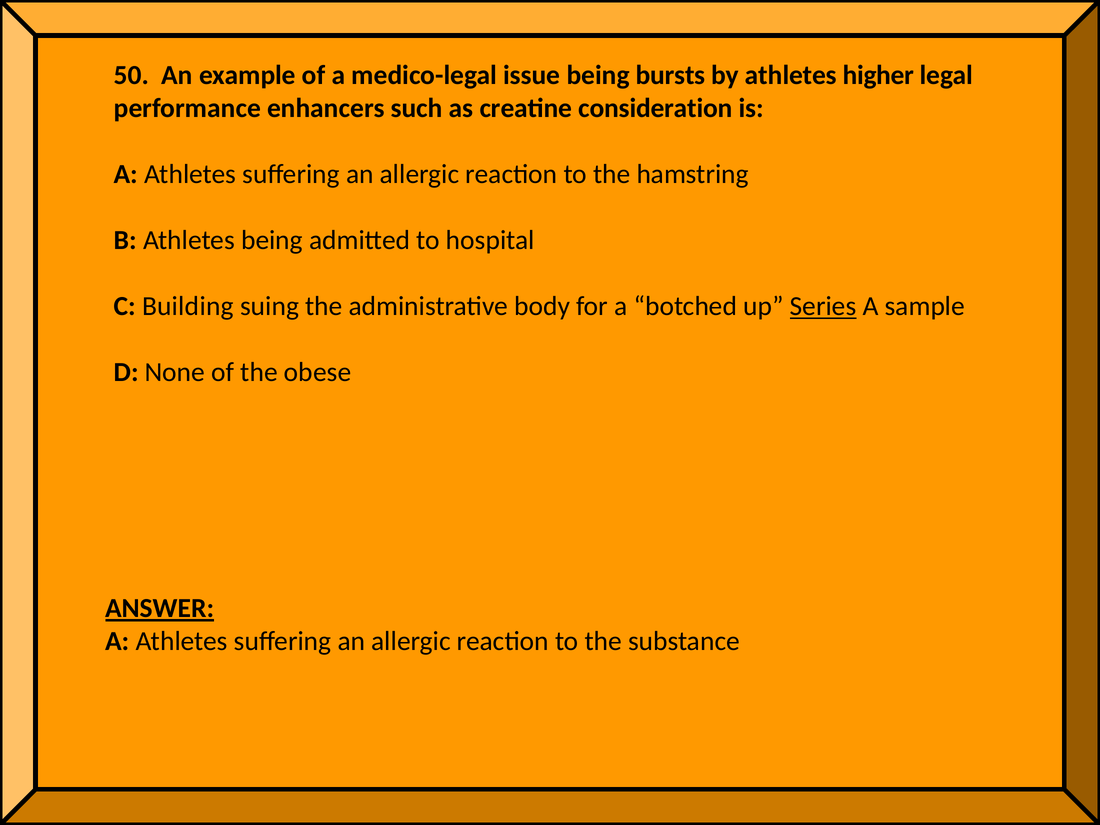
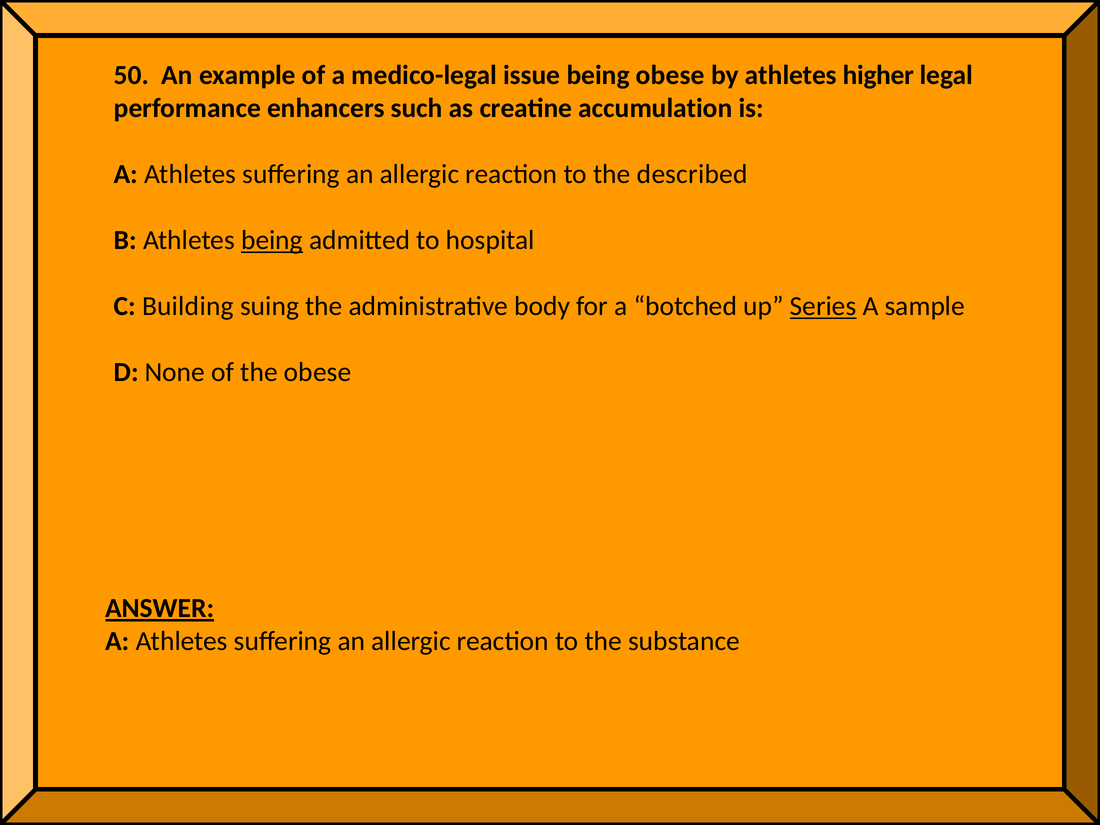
being bursts: bursts -> obese
consideration: consideration -> accumulation
hamstring: hamstring -> described
being at (272, 240) underline: none -> present
